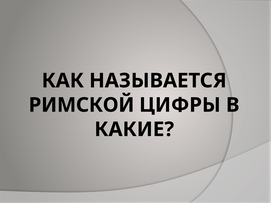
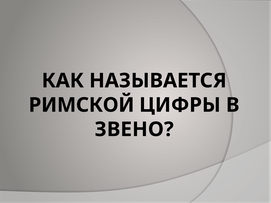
КАКИЕ: КАКИЕ -> ЗВЕНО
